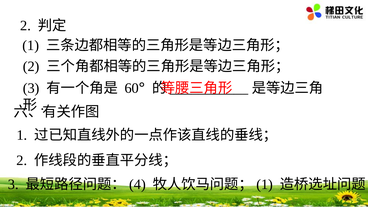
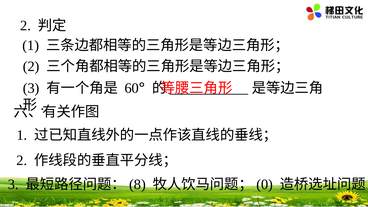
4: 4 -> 8
1 at (265, 185): 1 -> 0
